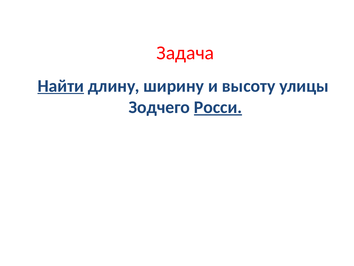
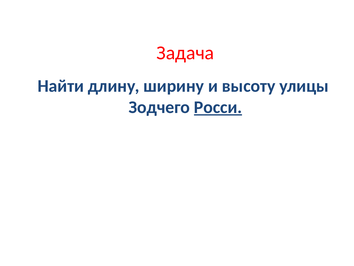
Найти underline: present -> none
